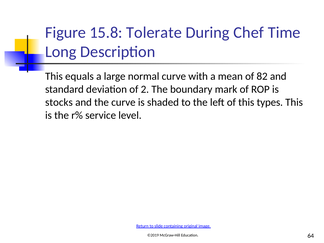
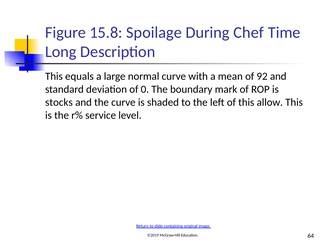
Tolerate: Tolerate -> Spoilage
82: 82 -> 92
2: 2 -> 0
types: types -> allow
